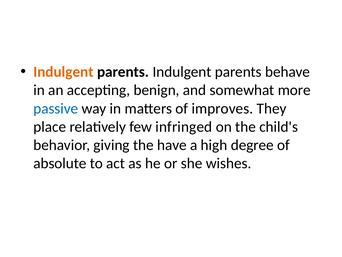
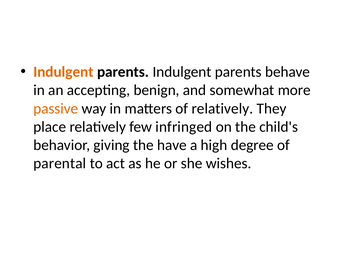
passive colour: blue -> orange
of improves: improves -> relatively
absolute: absolute -> parental
